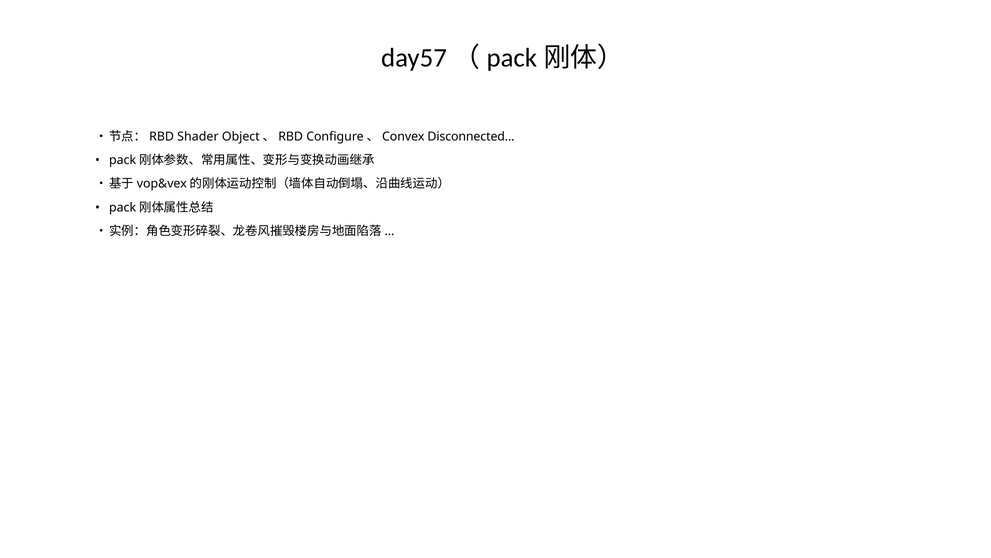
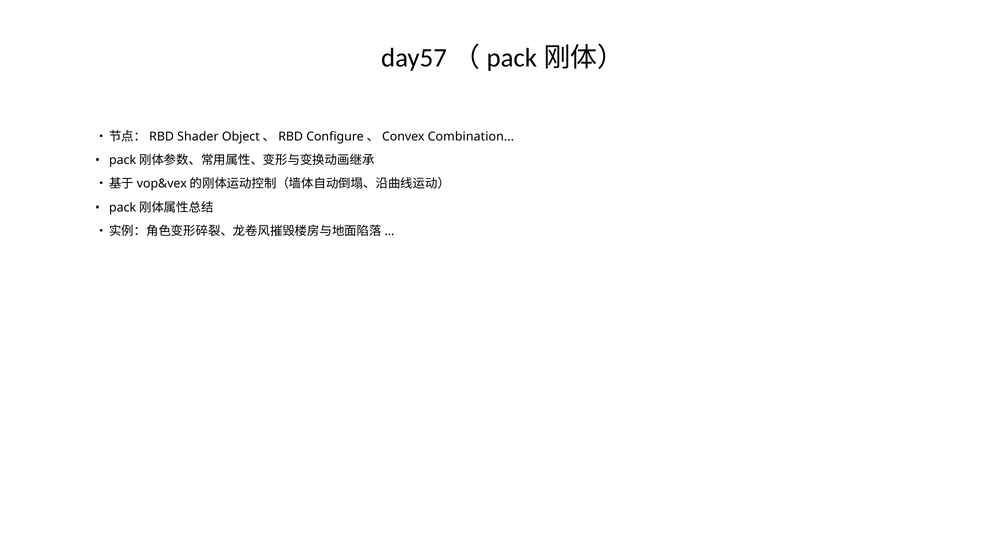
Disconnected: Disconnected -> Combination
